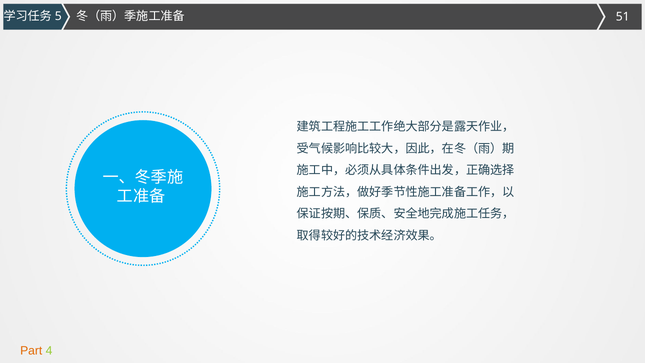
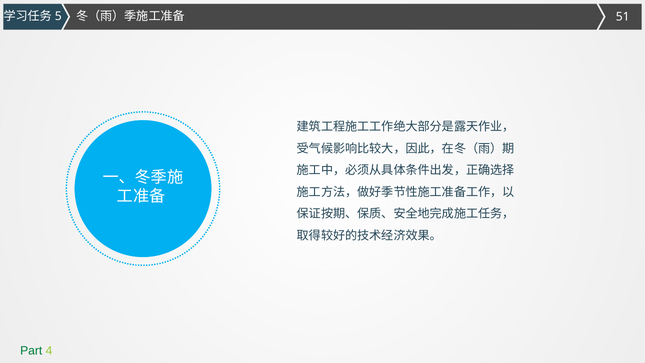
Part colour: orange -> green
